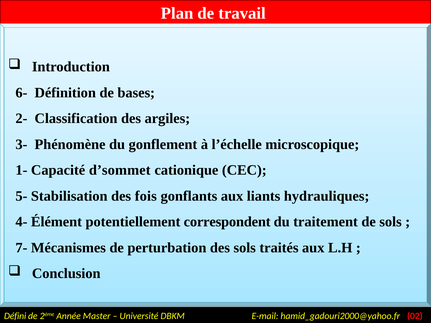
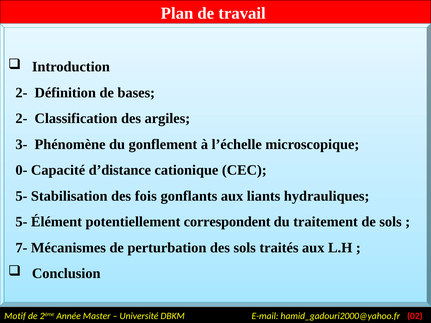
6- at (21, 93): 6- -> 2-
1-: 1- -> 0-
d’sommet: d’sommet -> d’distance
4- at (21, 222): 4- -> 5-
Défini: Défini -> Motif
